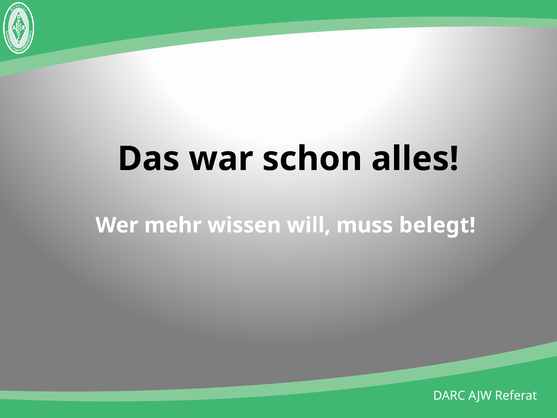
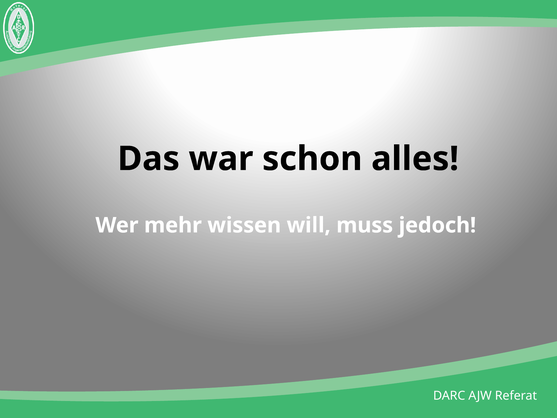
belegt: belegt -> jedoch
